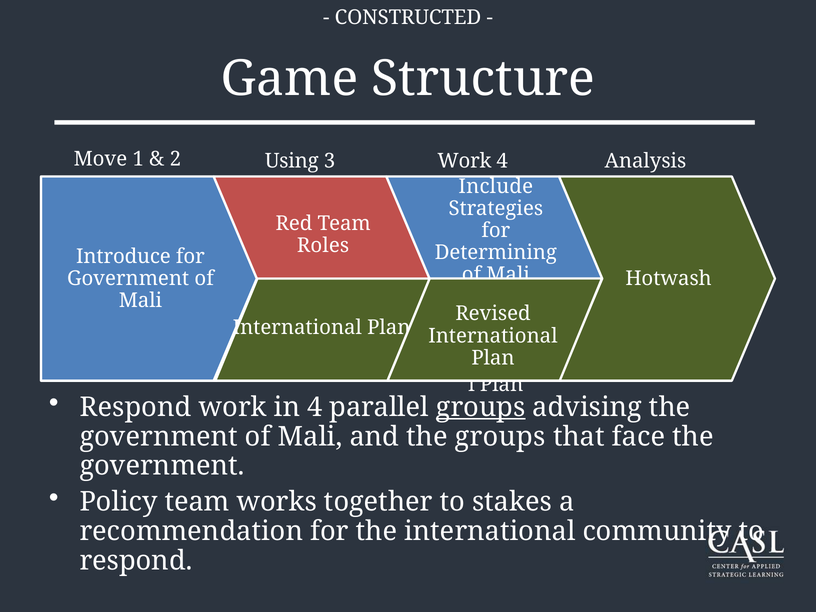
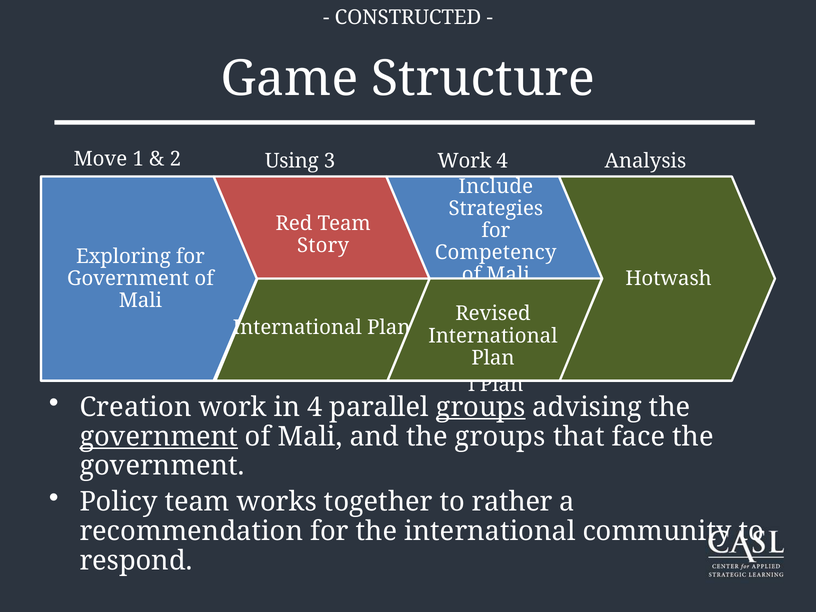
Roles: Roles -> Story
Determining: Determining -> Competency
Introduce: Introduce -> Exploring
Respond at (136, 407): Respond -> Creation
government at (159, 437) underline: none -> present
stakes: stakes -> rather
